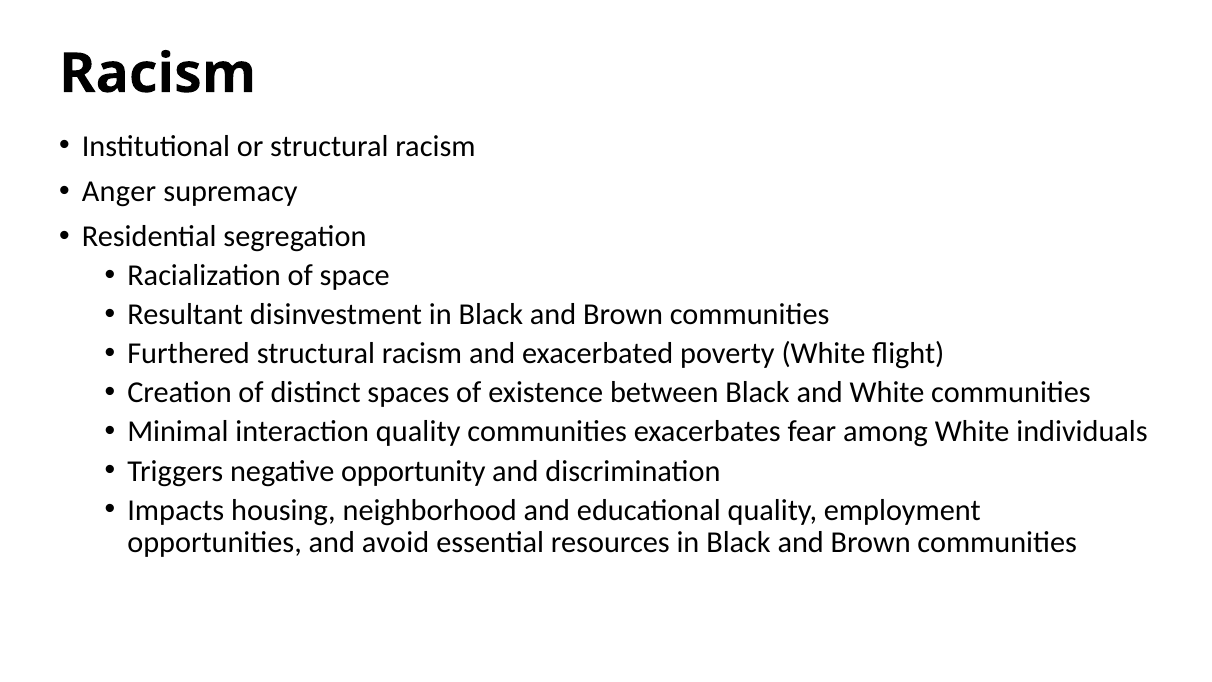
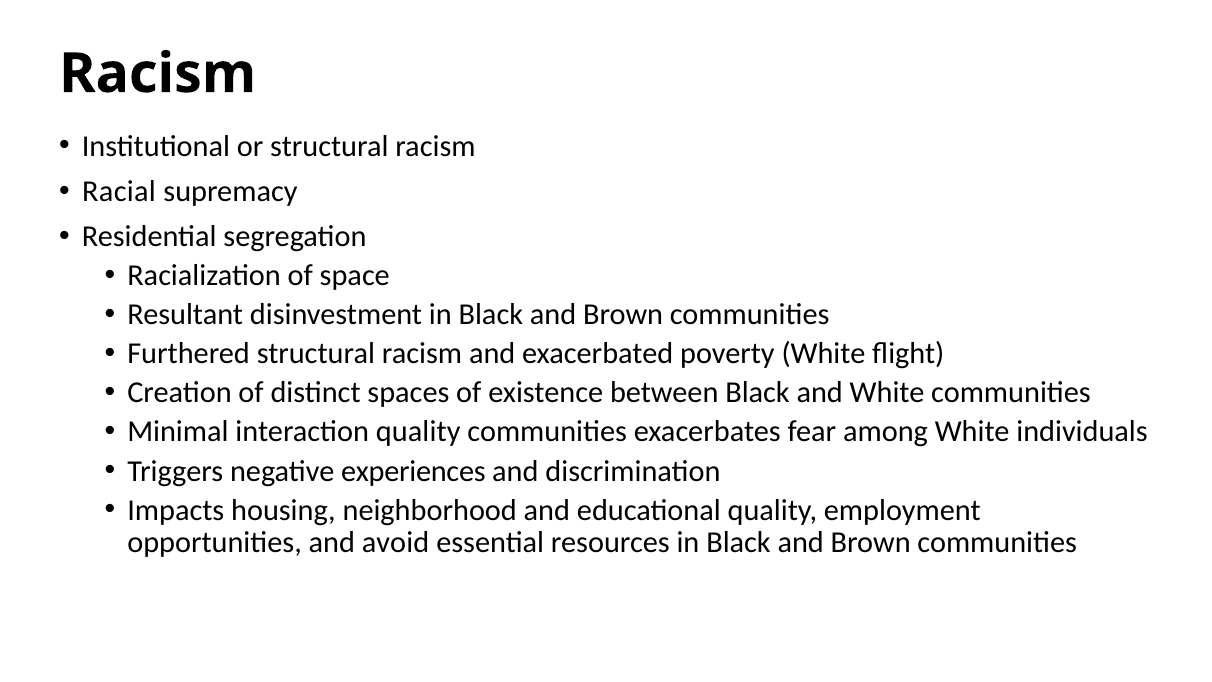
Anger: Anger -> Racial
opportunity: opportunity -> experiences
